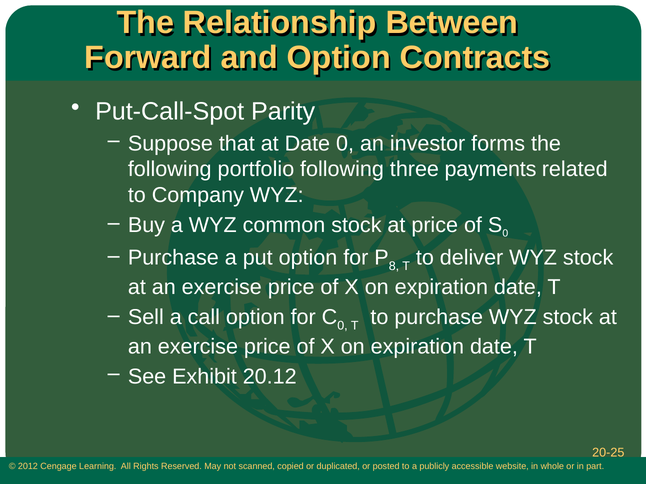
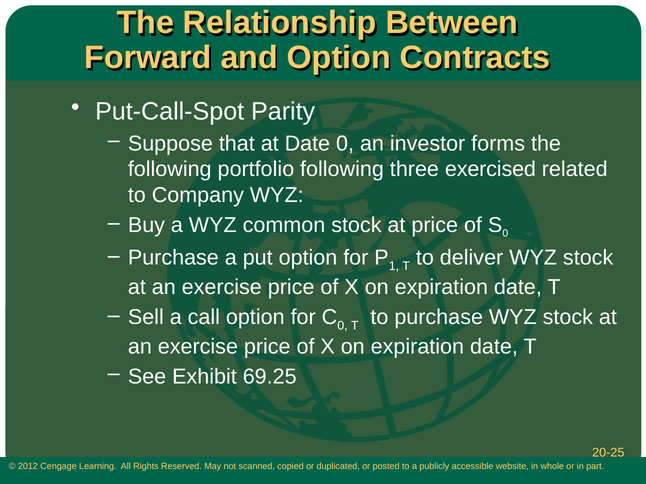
payments: payments -> exercised
8: 8 -> 1
20.12: 20.12 -> 69.25
